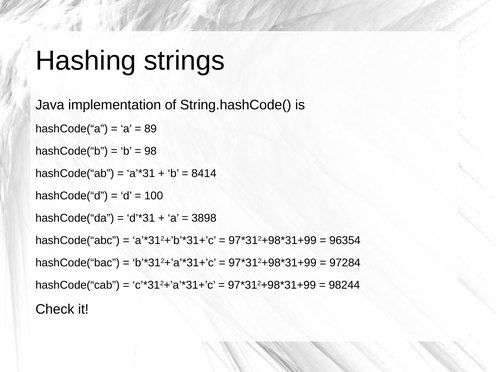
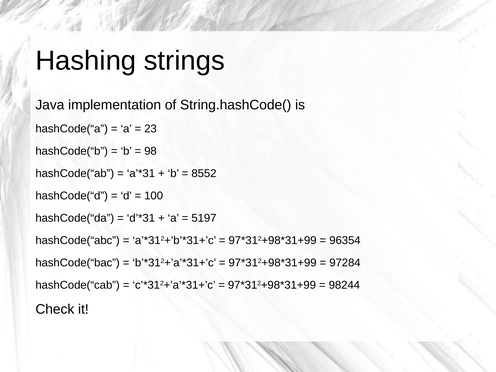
89: 89 -> 23
8414: 8414 -> 8552
3898: 3898 -> 5197
